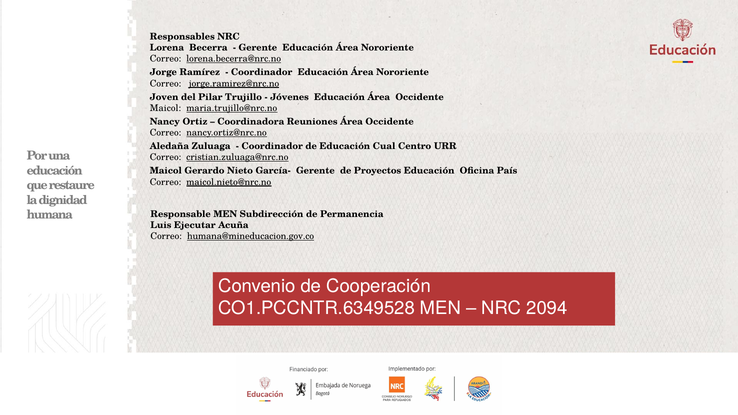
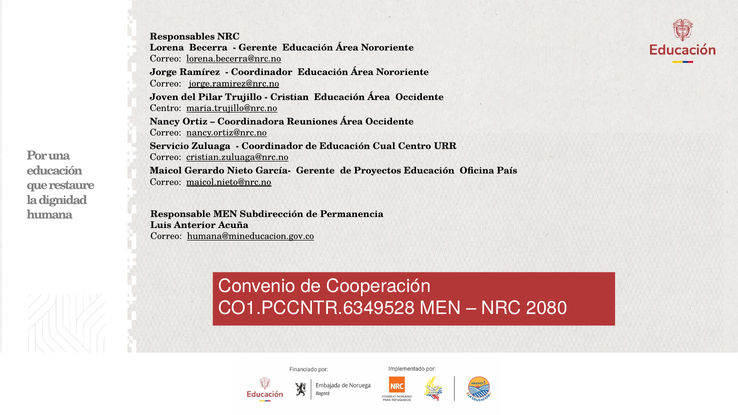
Jóvenes: Jóvenes -> Cristian
Maicol at (165, 108): Maicol -> Centro
Aledaña: Aledaña -> Servicio
Ejecutar: Ejecutar -> Anterior
2094: 2094 -> 2080
